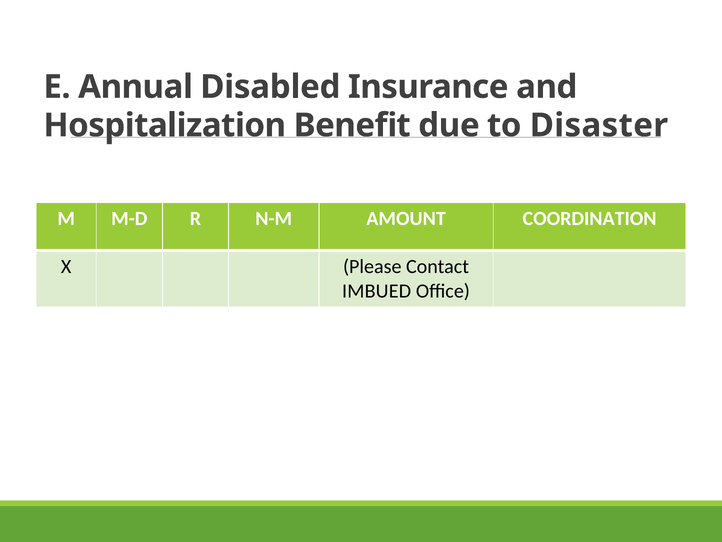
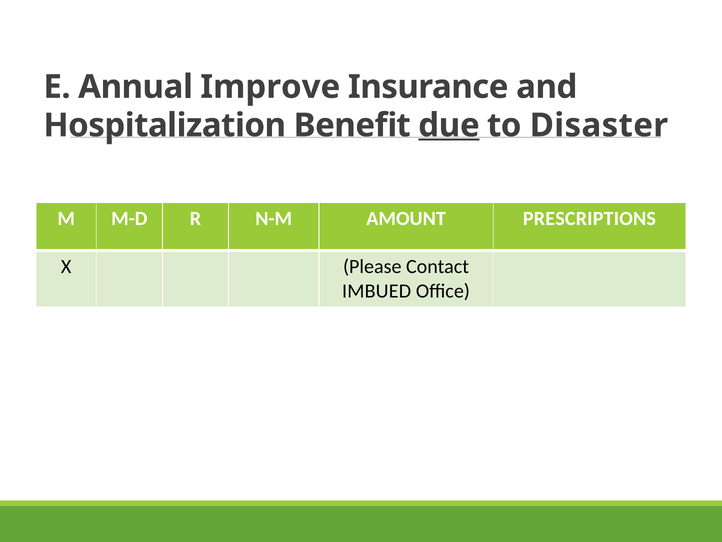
Disabled: Disabled -> Improve
due underline: none -> present
COORDINATION: COORDINATION -> PRESCRIPTIONS
